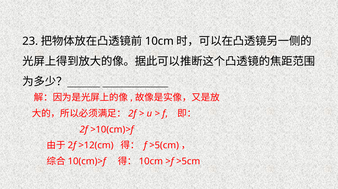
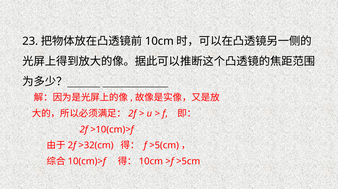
>12(cm: >12(cm -> >32(cm
